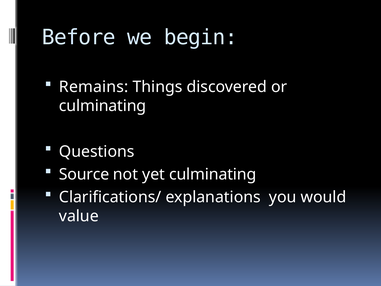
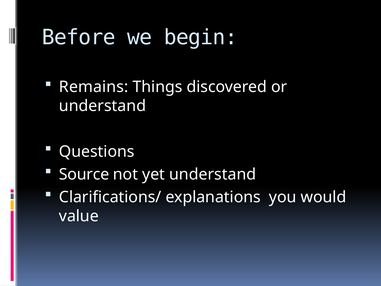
culminating at (103, 106): culminating -> understand
yet culminating: culminating -> understand
